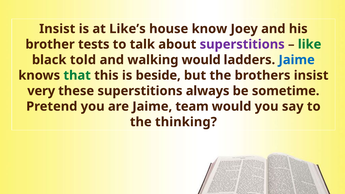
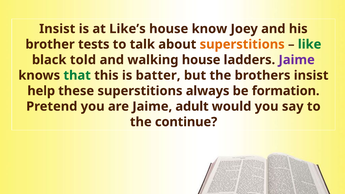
superstitions at (242, 44) colour: purple -> orange
walking would: would -> house
Jaime at (297, 60) colour: blue -> purple
beside: beside -> batter
very: very -> help
sometime: sometime -> formation
team: team -> adult
thinking: thinking -> continue
